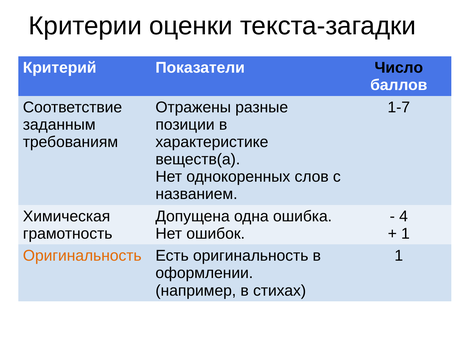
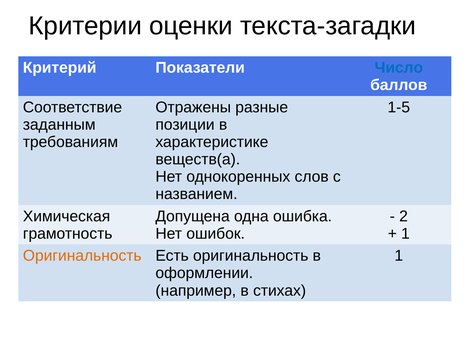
Число colour: black -> blue
1-7: 1-7 -> 1-5
4: 4 -> 2
